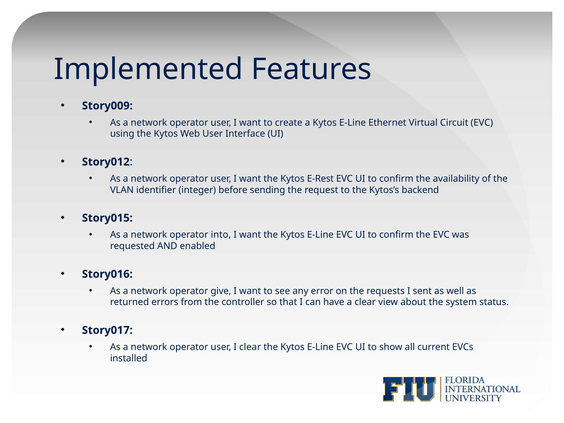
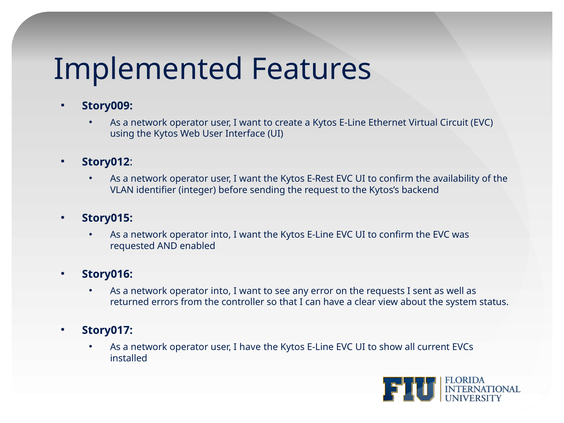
give at (221, 291): give -> into
I clear: clear -> have
